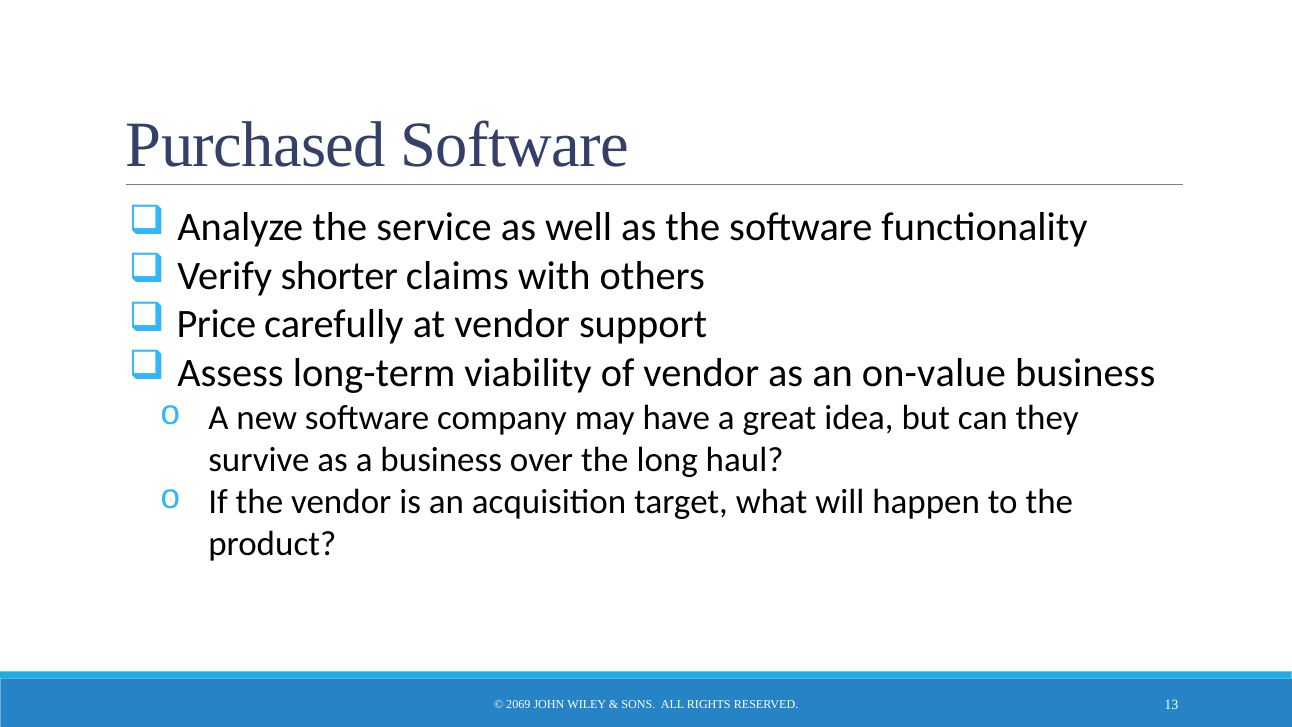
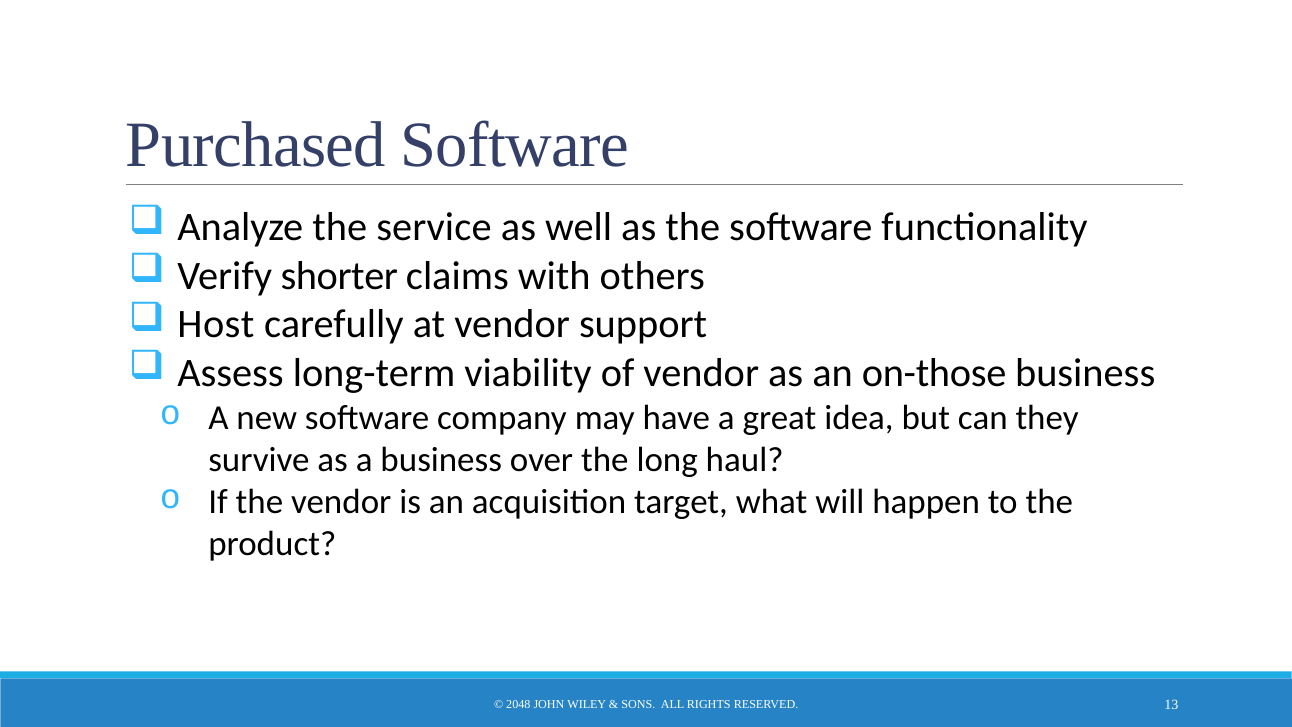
Price: Price -> Host
on-value: on-value -> on-those
2069: 2069 -> 2048
